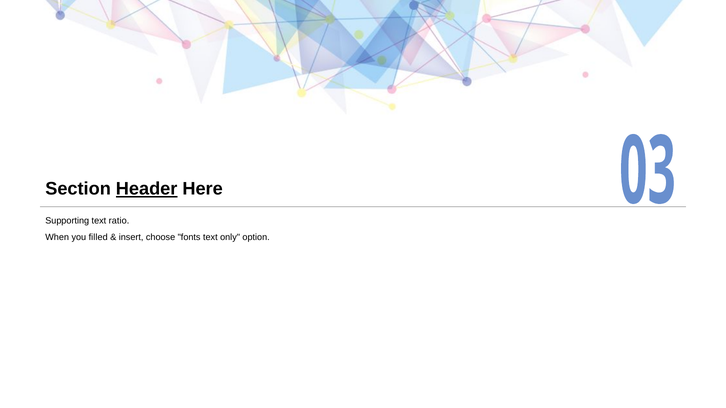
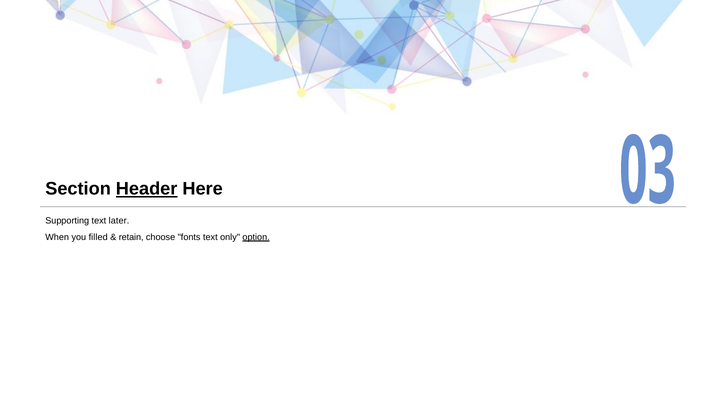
ratio: ratio -> later
insert: insert -> retain
option underline: none -> present
